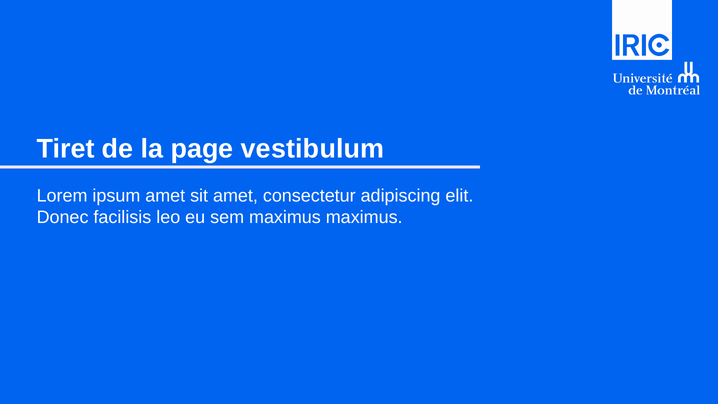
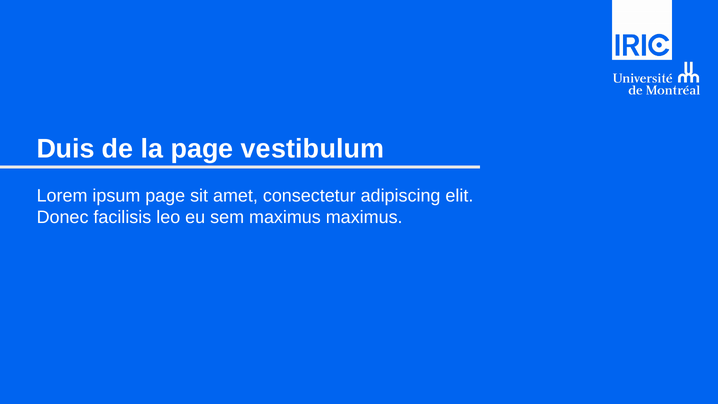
Tiret: Tiret -> Duis
ipsum amet: amet -> page
